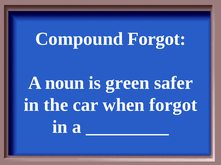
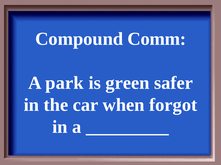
Compound Forgot: Forgot -> Comm
noun: noun -> park
